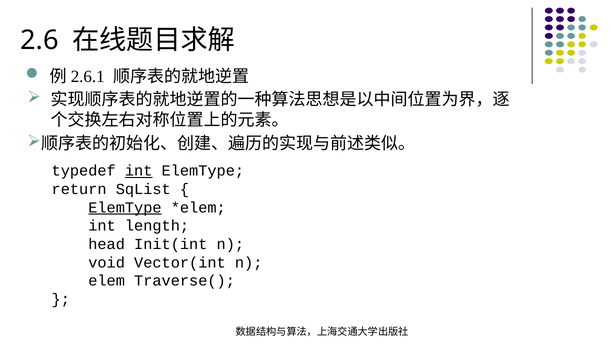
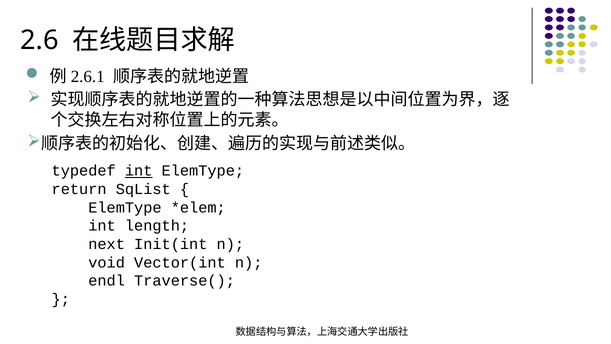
ElemType at (125, 207) underline: present -> none
head: head -> next
elem: elem -> endl
